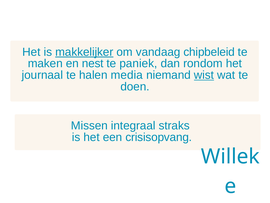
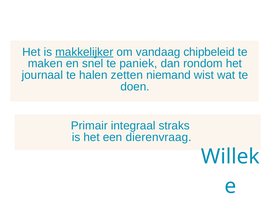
nest: nest -> snel
media: media -> zetten
wist underline: present -> none
Missen: Missen -> Primair
crisisopvang: crisisopvang -> dierenvraag
